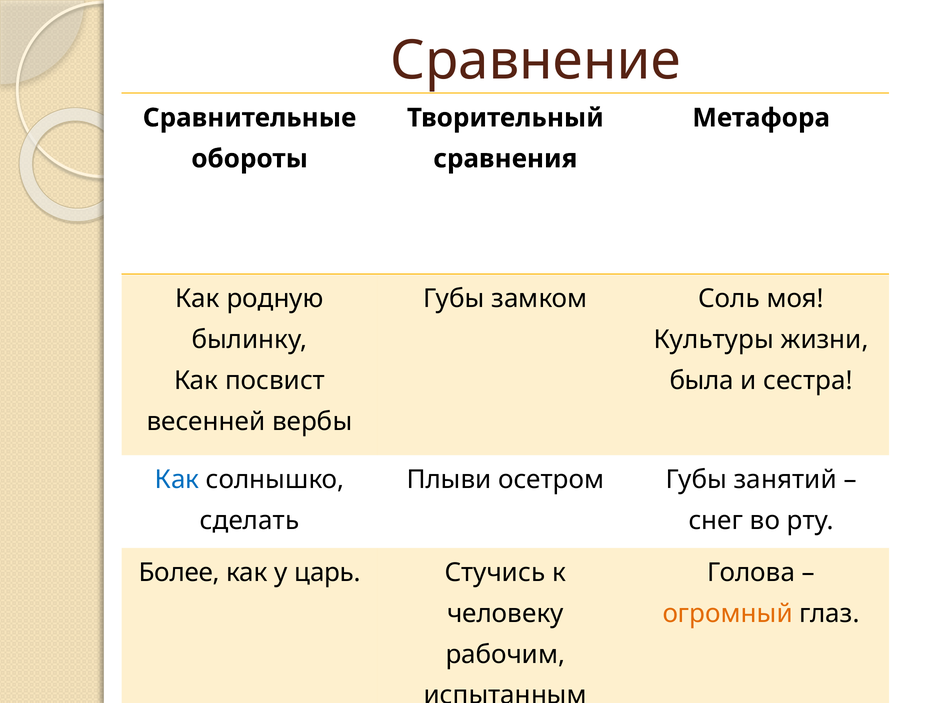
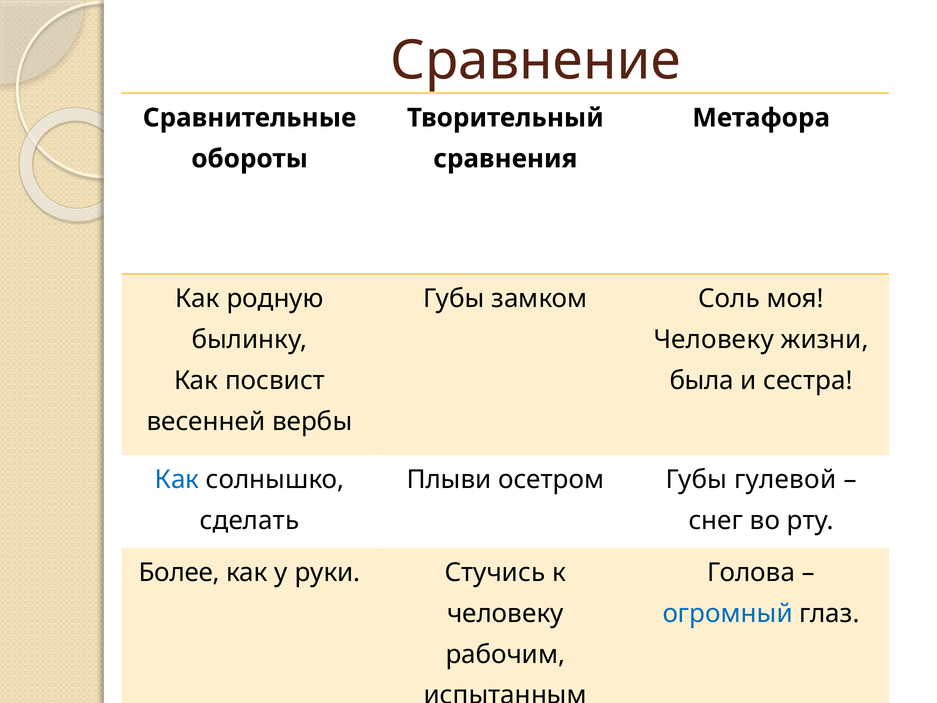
Культуры at (714, 339): Культуры -> Человеку
занятий: занятий -> гулевой
царь: царь -> руки
огромный colour: orange -> blue
